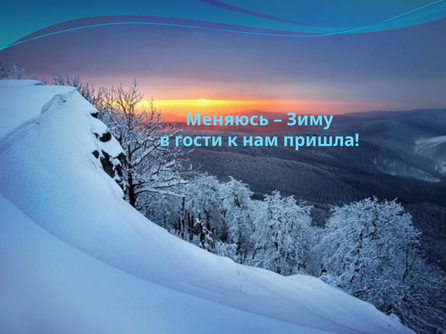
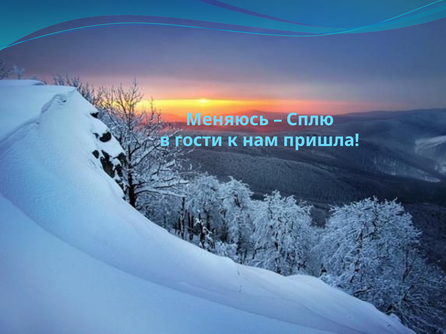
Зиму: Зиму -> Сплю
